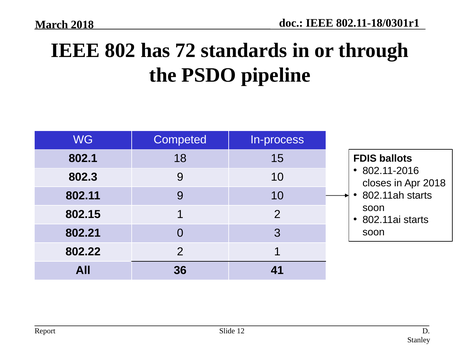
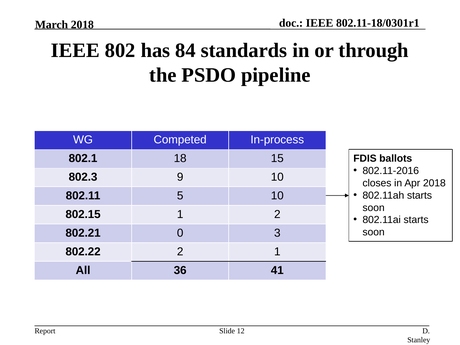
72: 72 -> 84
802.11 9: 9 -> 5
